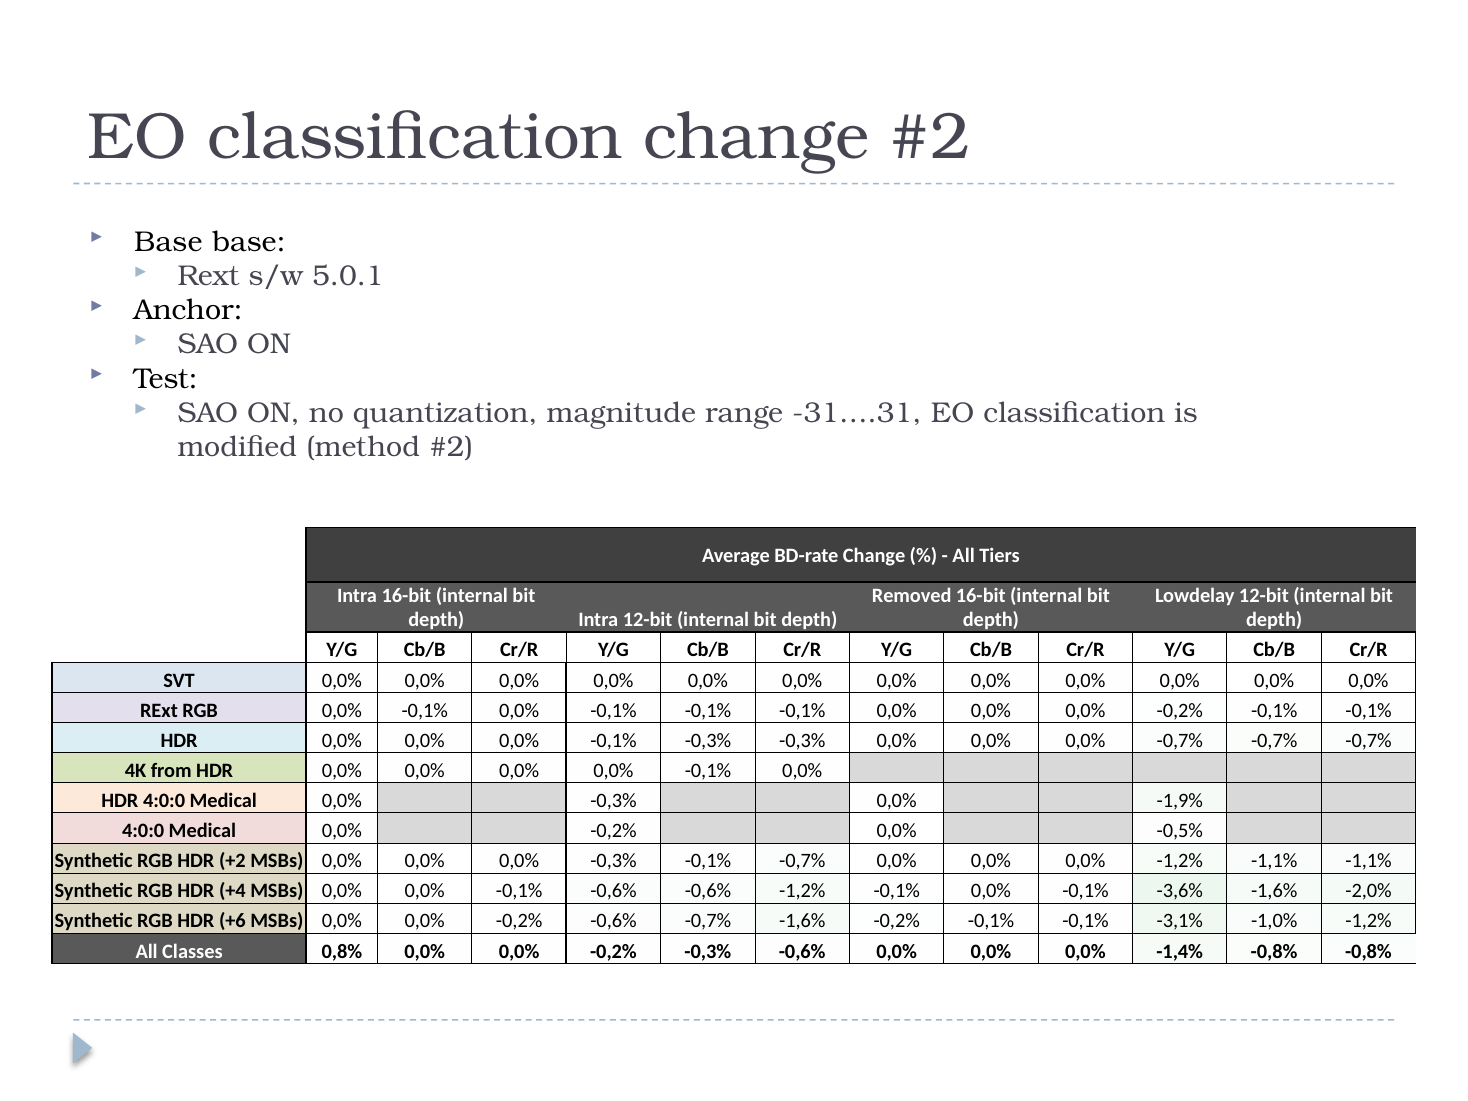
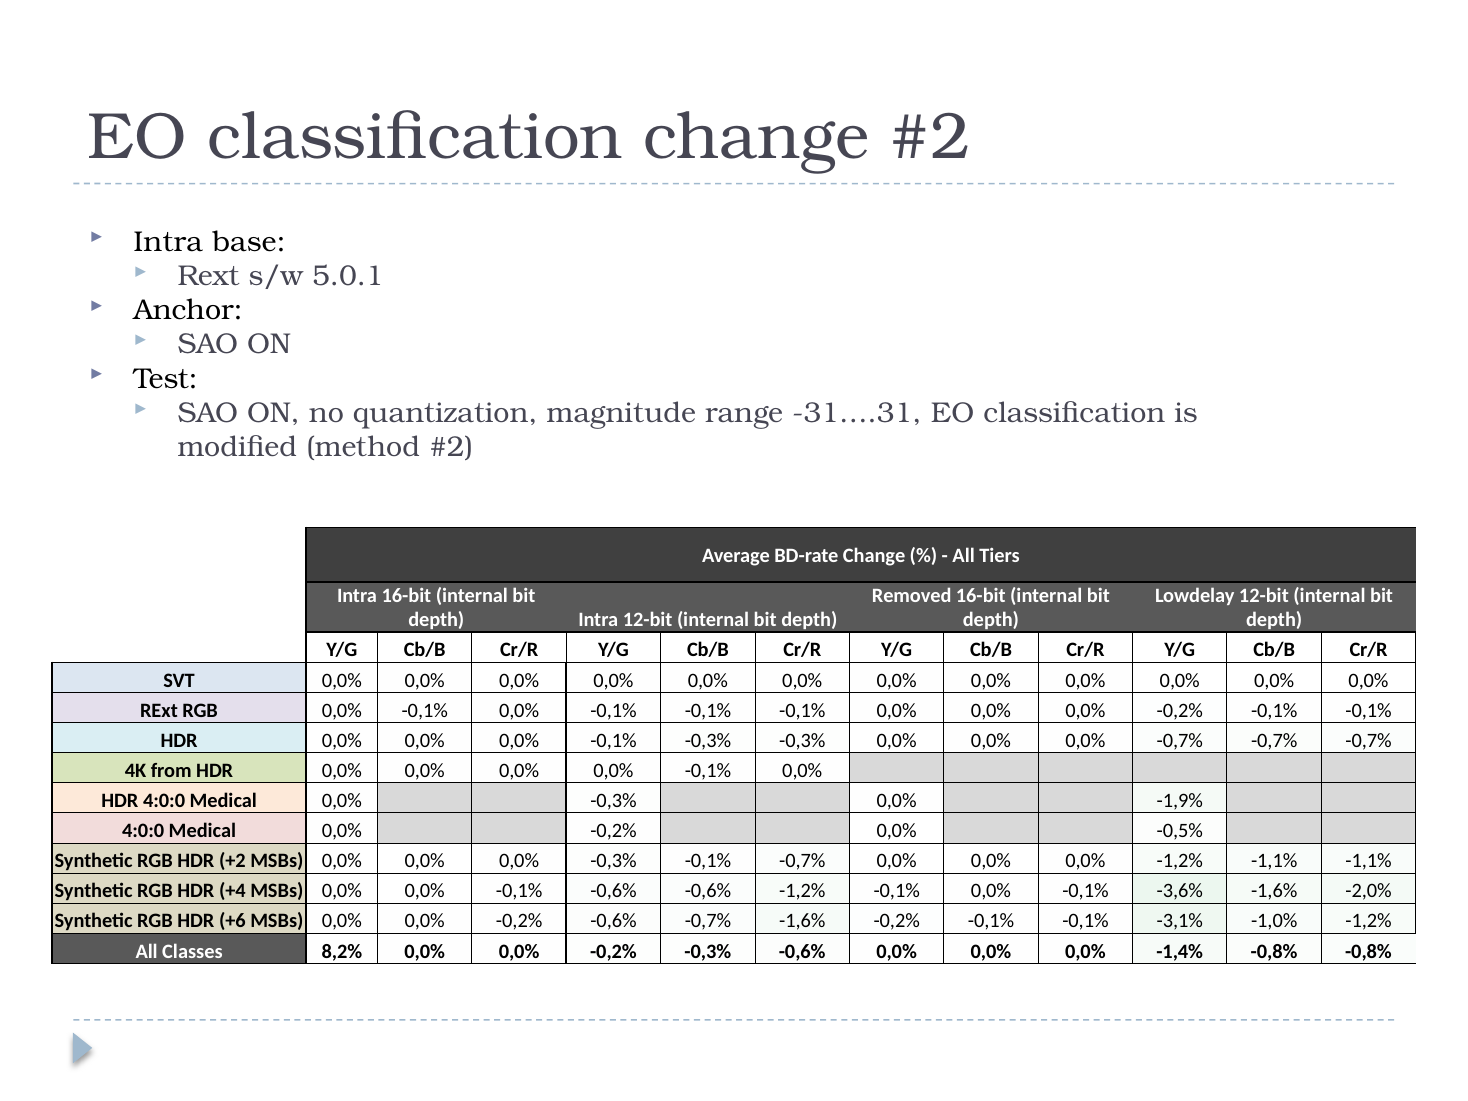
Base at (168, 242): Base -> Intra
0,8%: 0,8% -> 8,2%
